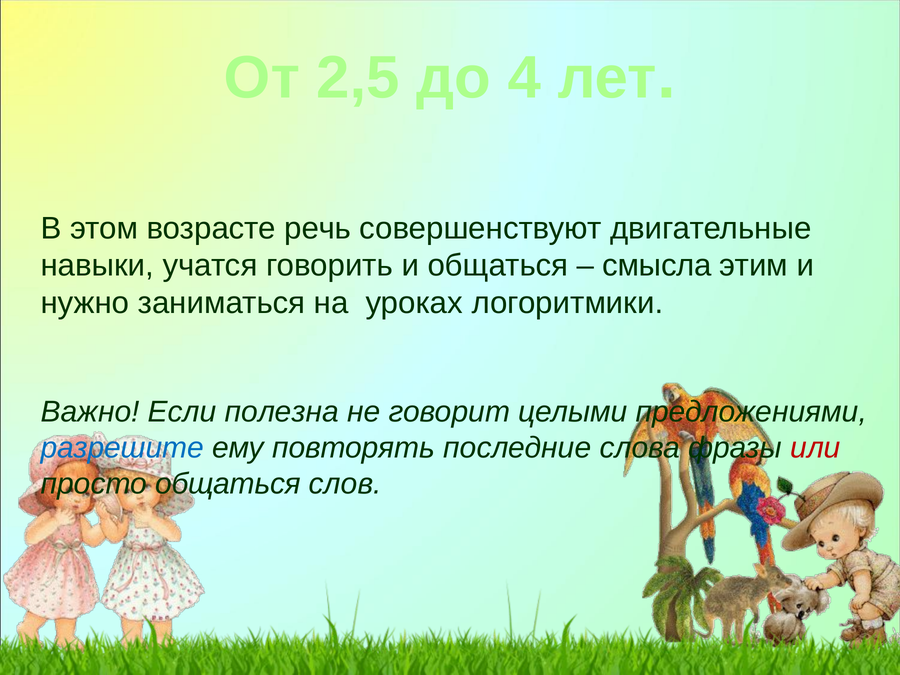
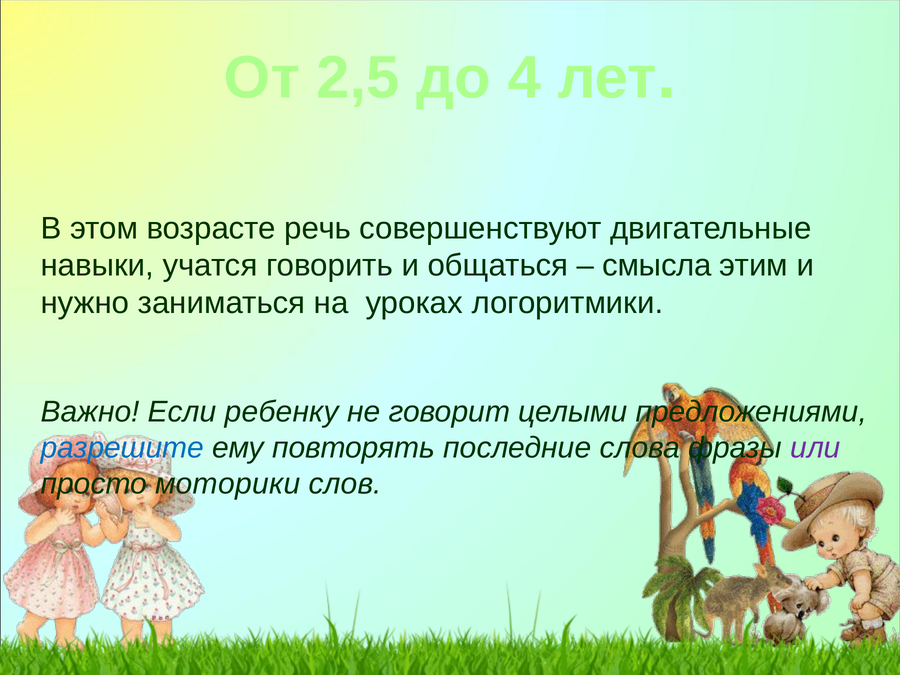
полезна: полезна -> ребенку
или colour: red -> purple
просто общаться: общаться -> моторики
